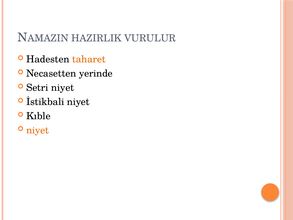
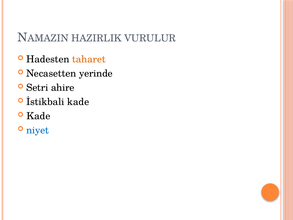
Setri niyet: niyet -> ahire
İstikbali niyet: niyet -> kade
Kıble at (38, 116): Kıble -> Kade
niyet at (38, 130) colour: orange -> blue
